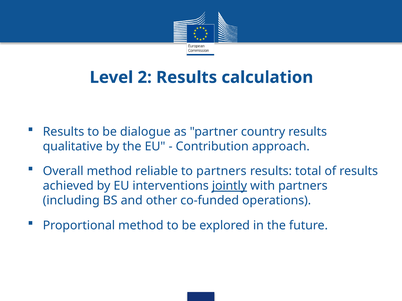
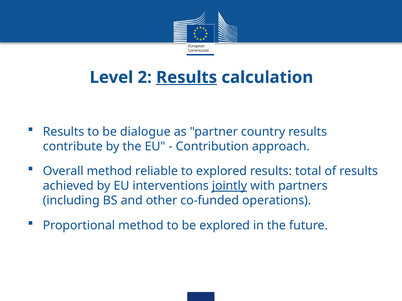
Results at (187, 78) underline: none -> present
qualitative: qualitative -> contribute
to partners: partners -> explored
